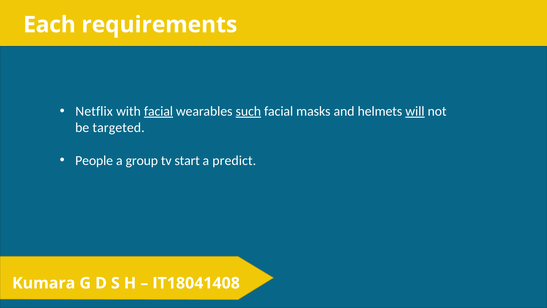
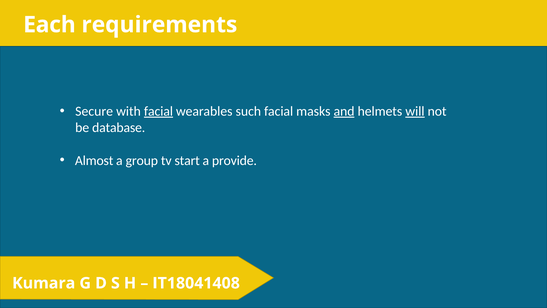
Netflix: Netflix -> Secure
such underline: present -> none
and underline: none -> present
targeted: targeted -> database
People: People -> Almost
predict: predict -> provide
